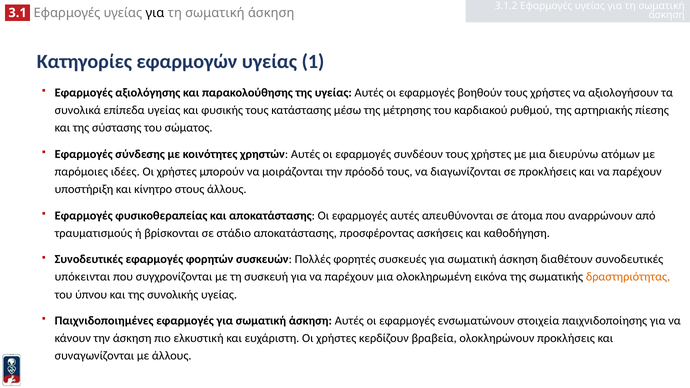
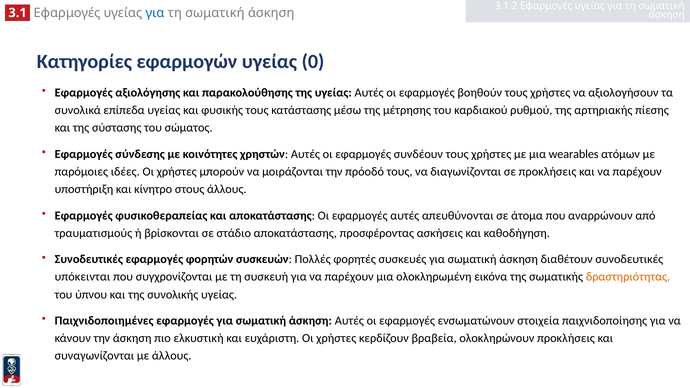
για at (155, 13) colour: black -> blue
1: 1 -> 0
διευρύνω: διευρύνω -> wearables
